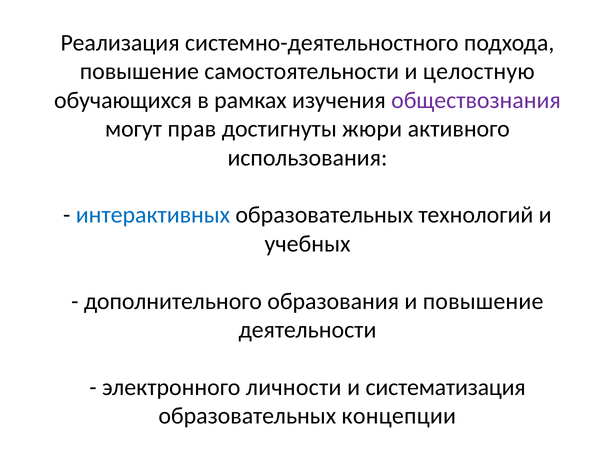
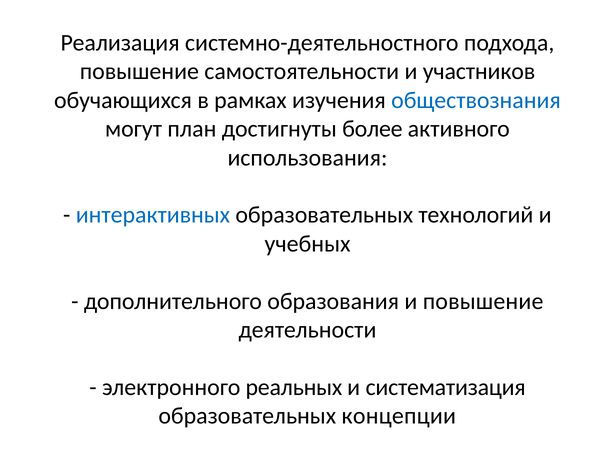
целостную: целостную -> участников
обществознания colour: purple -> blue
прав: прав -> план
жюри: жюри -> более
личности: личности -> реальных
